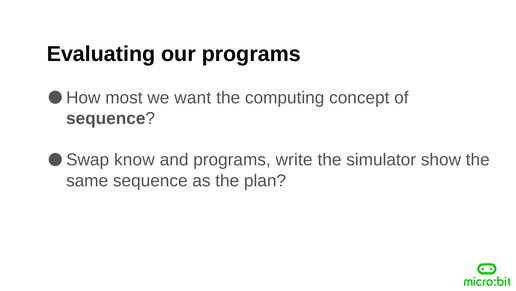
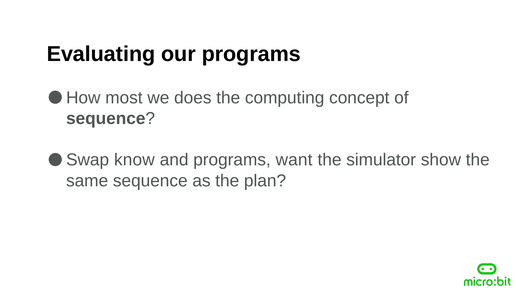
want: want -> does
write: write -> want
